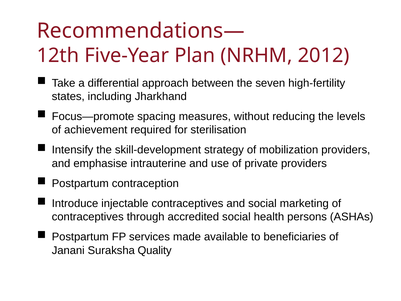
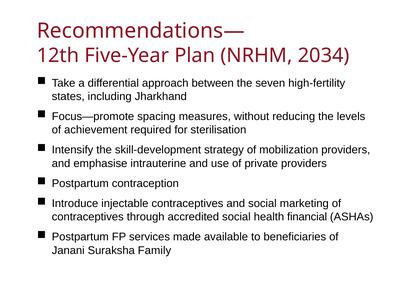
2012: 2012 -> 2034
persons: persons -> financial
Quality: Quality -> Family
